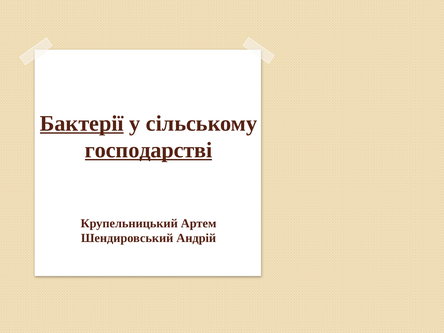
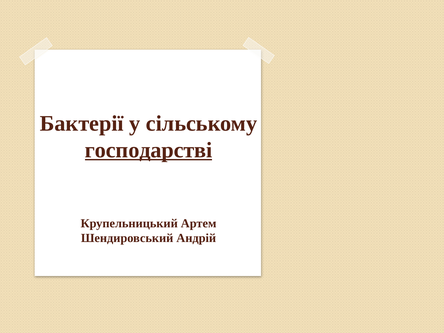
Бактерії underline: present -> none
